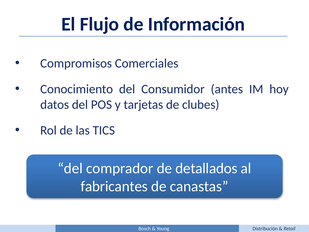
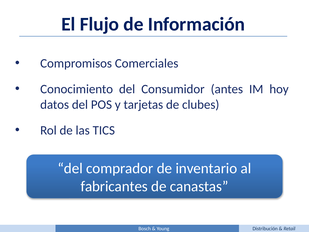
detallados: detallados -> inventario
